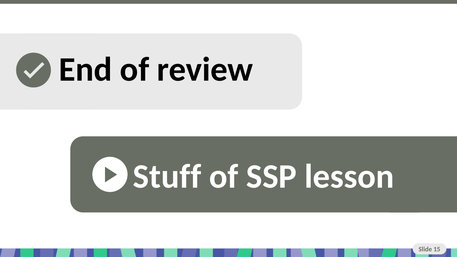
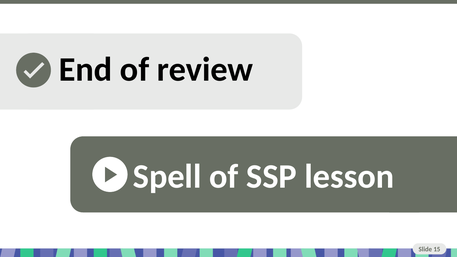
Stuff: Stuff -> Spell
